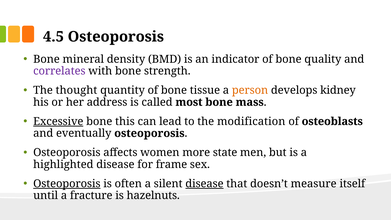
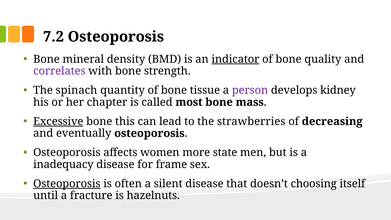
4.5: 4.5 -> 7.2
indicator underline: none -> present
thought: thought -> spinach
person colour: orange -> purple
address: address -> chapter
modification: modification -> strawberries
osteoblasts: osteoblasts -> decreasing
highlighted: highlighted -> inadequacy
disease at (204, 184) underline: present -> none
measure: measure -> choosing
